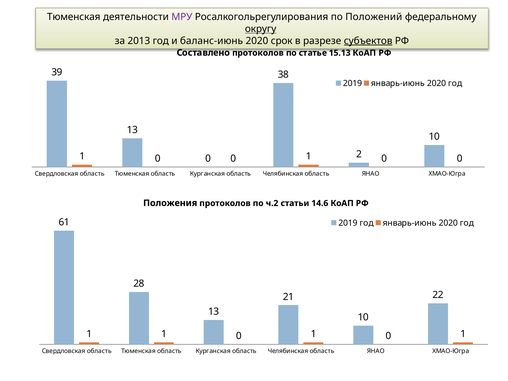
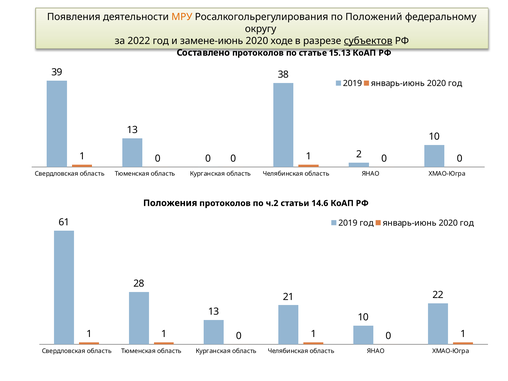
Тюменская at (74, 17): Тюменская -> Появления
МРУ colour: purple -> orange
округу underline: present -> none
2013: 2013 -> 2022
баланс-июнь: баланс-июнь -> замене-июнь
срок: срок -> ходе
